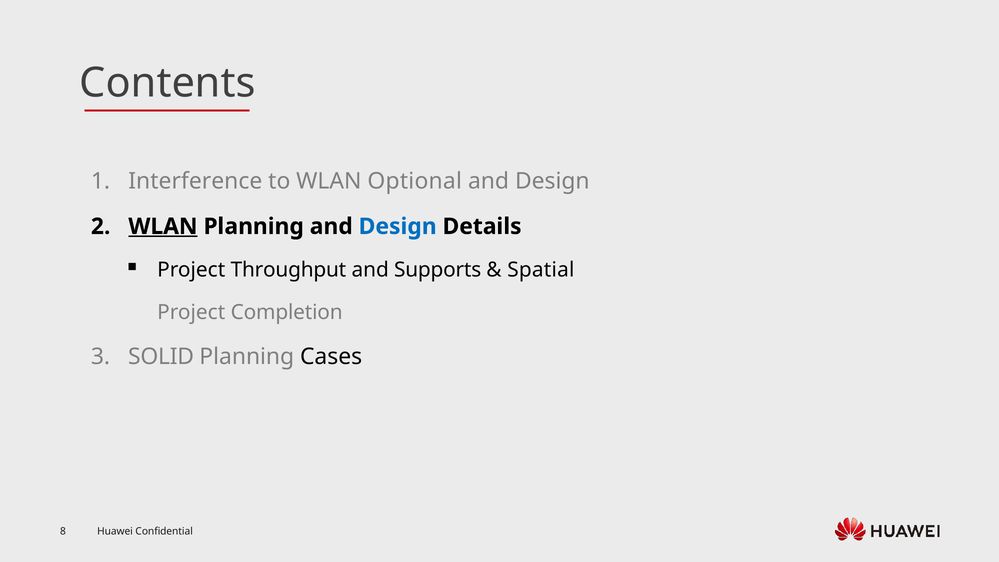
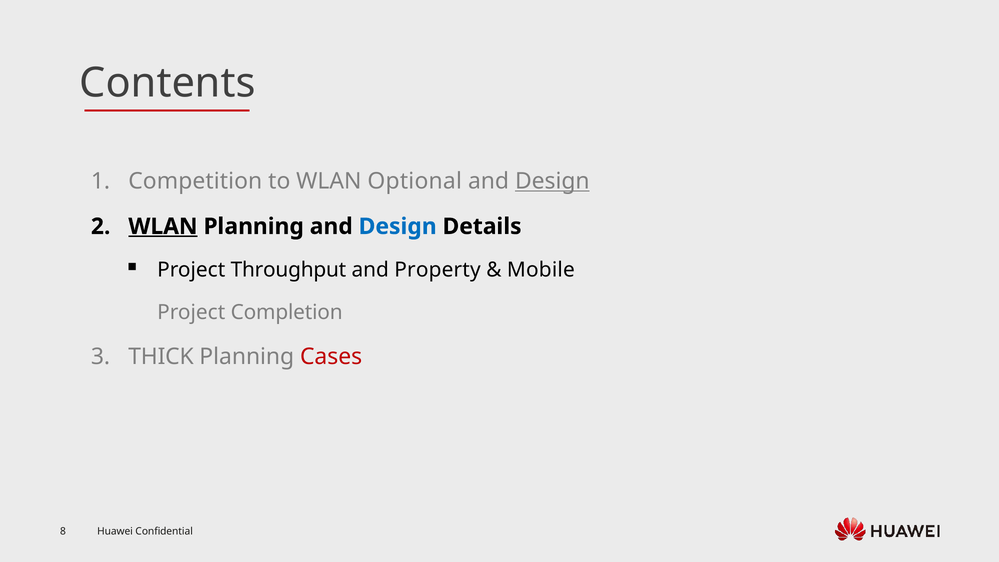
Interference: Interference -> Competition
Design at (552, 181) underline: none -> present
Supports: Supports -> Property
Spatial: Spatial -> Mobile
SOLID: SOLID -> THICK
Cases colour: black -> red
